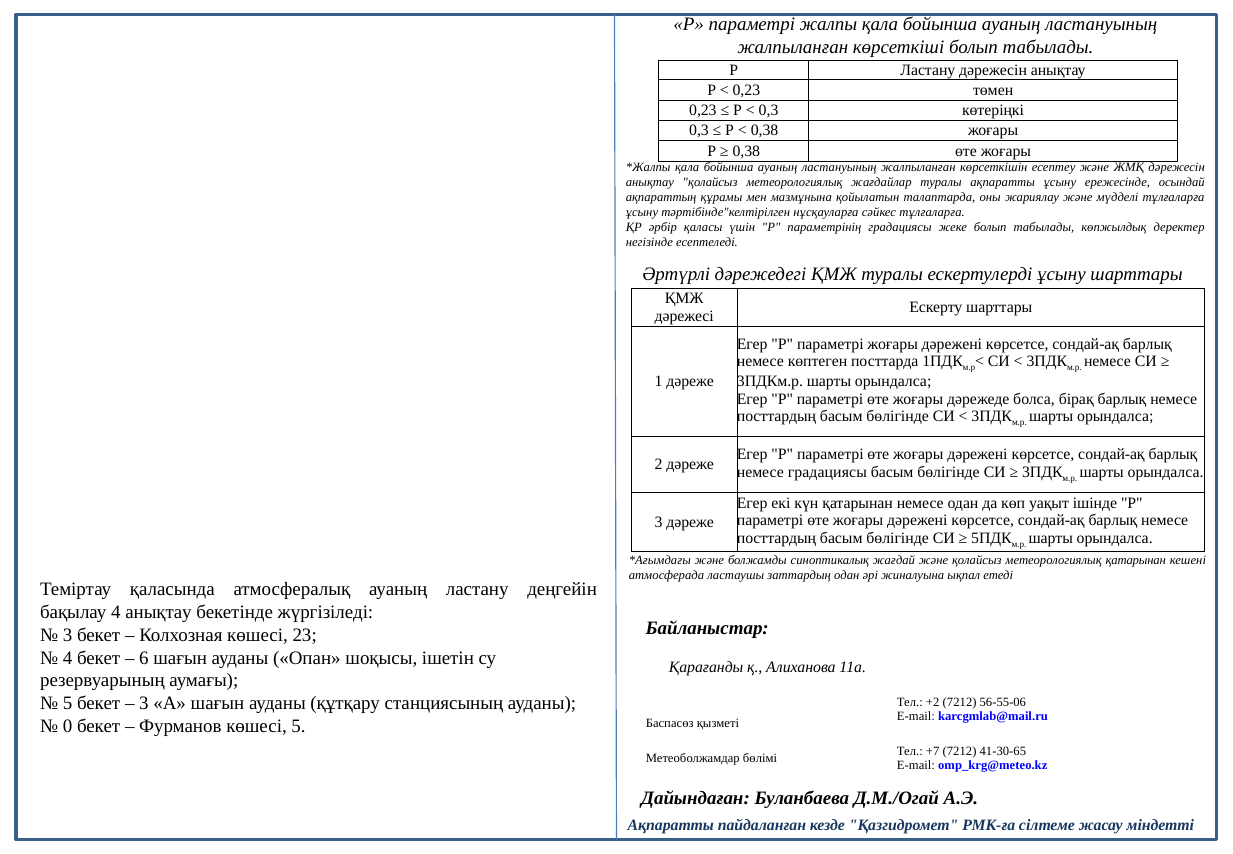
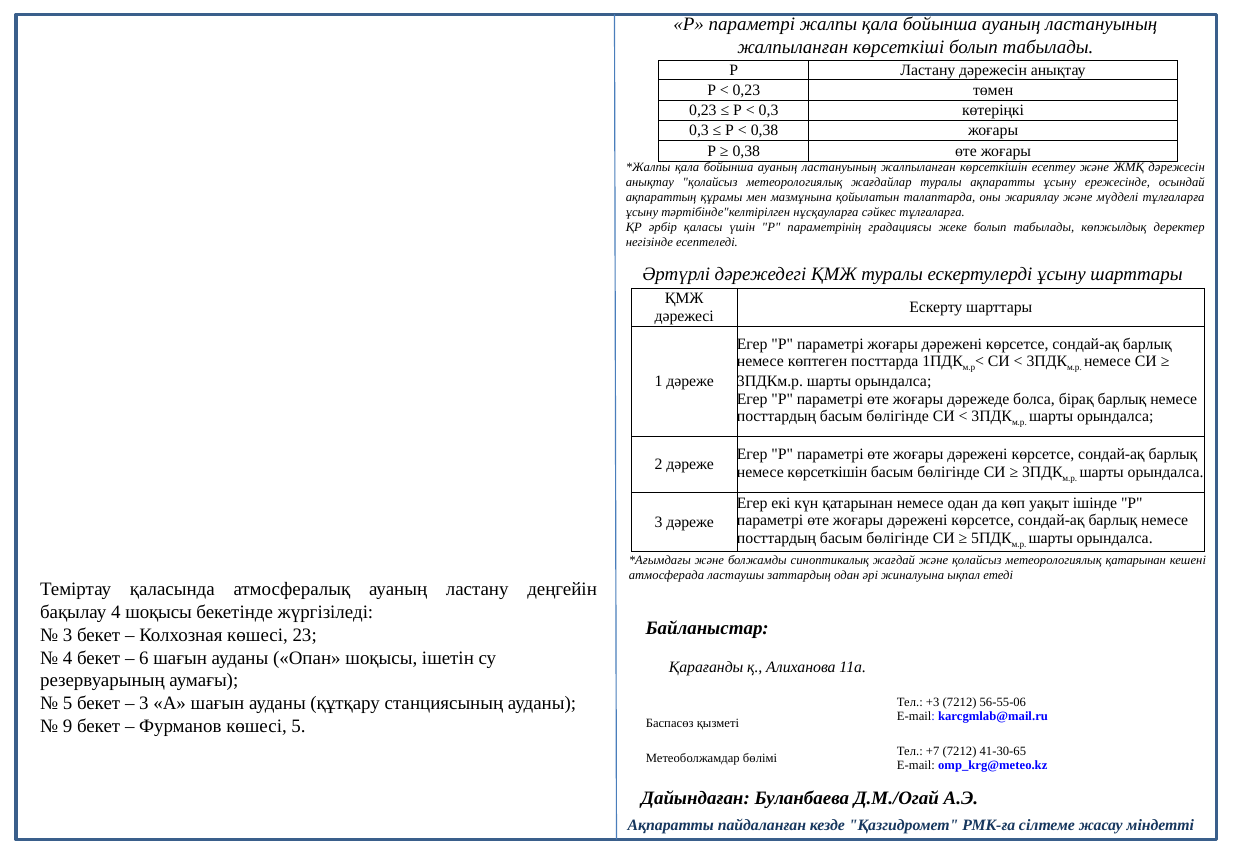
немесе градациясы: градациясы -> көрсеткішін
4 анықтау: анықтау -> шоқысы
+2: +2 -> +3
0: 0 -> 9
